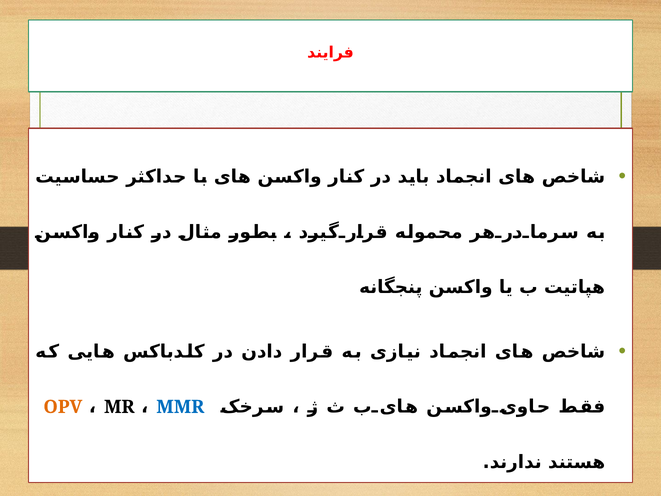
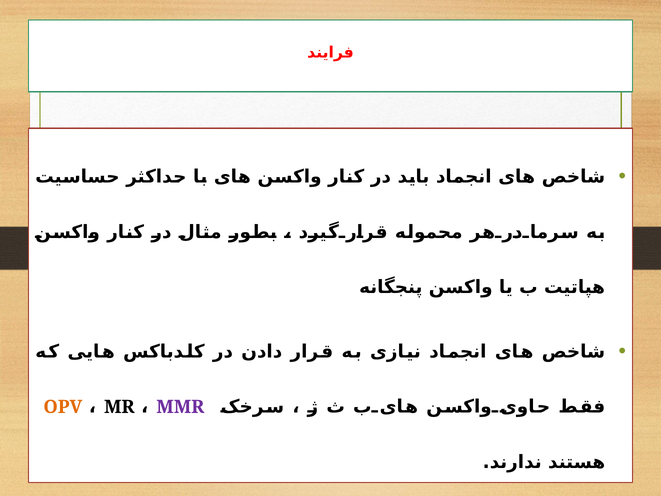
MMR colour: blue -> purple
